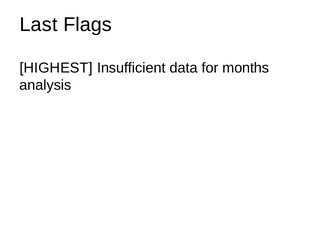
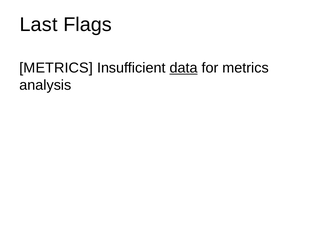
HIGHEST at (56, 68): HIGHEST -> METRICS
data underline: none -> present
for months: months -> metrics
